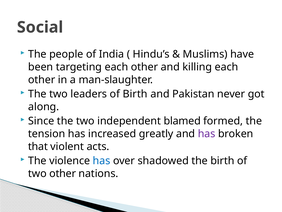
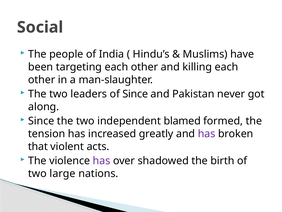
of Birth: Birth -> Since
has at (102, 160) colour: blue -> purple
two other: other -> large
